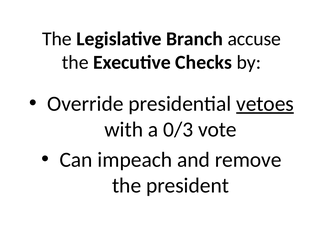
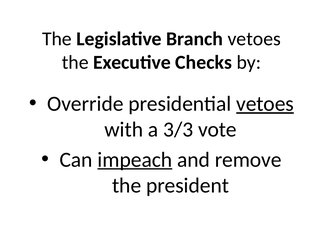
Branch accuse: accuse -> vetoes
0/3: 0/3 -> 3/3
impeach underline: none -> present
